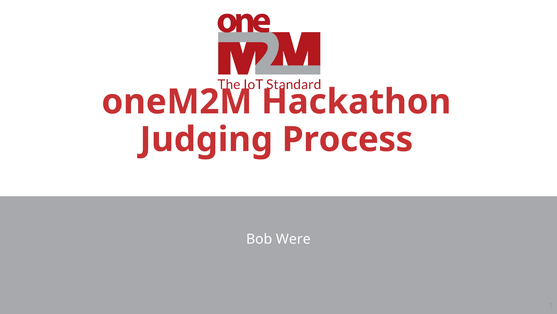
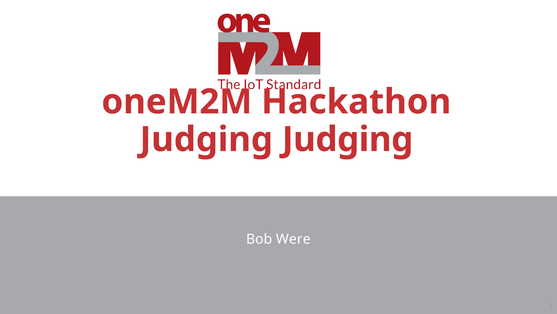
Judging Process: Process -> Judging
